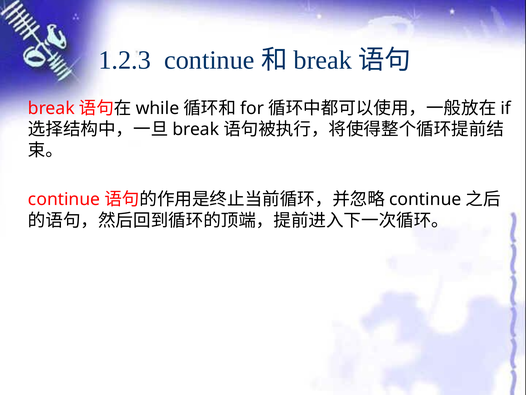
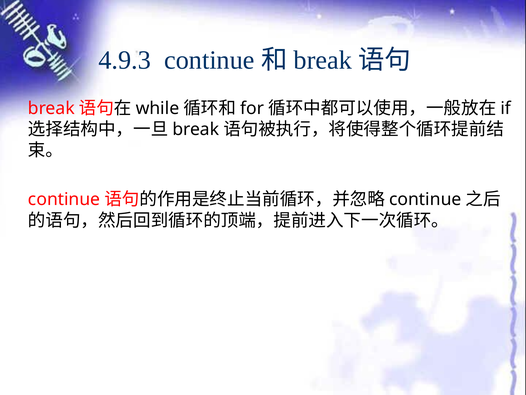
1.2.3: 1.2.3 -> 4.9.3
